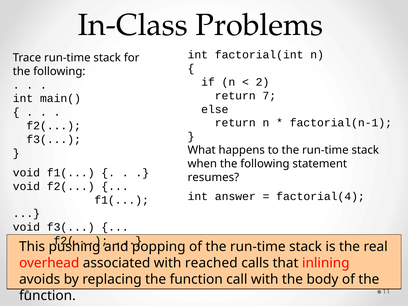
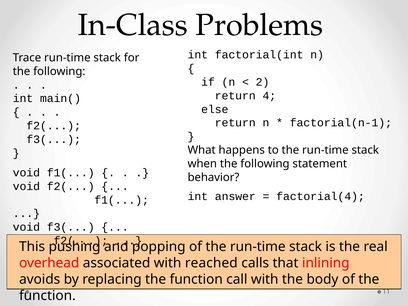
7: 7 -> 4
resumes: resumes -> behavior
